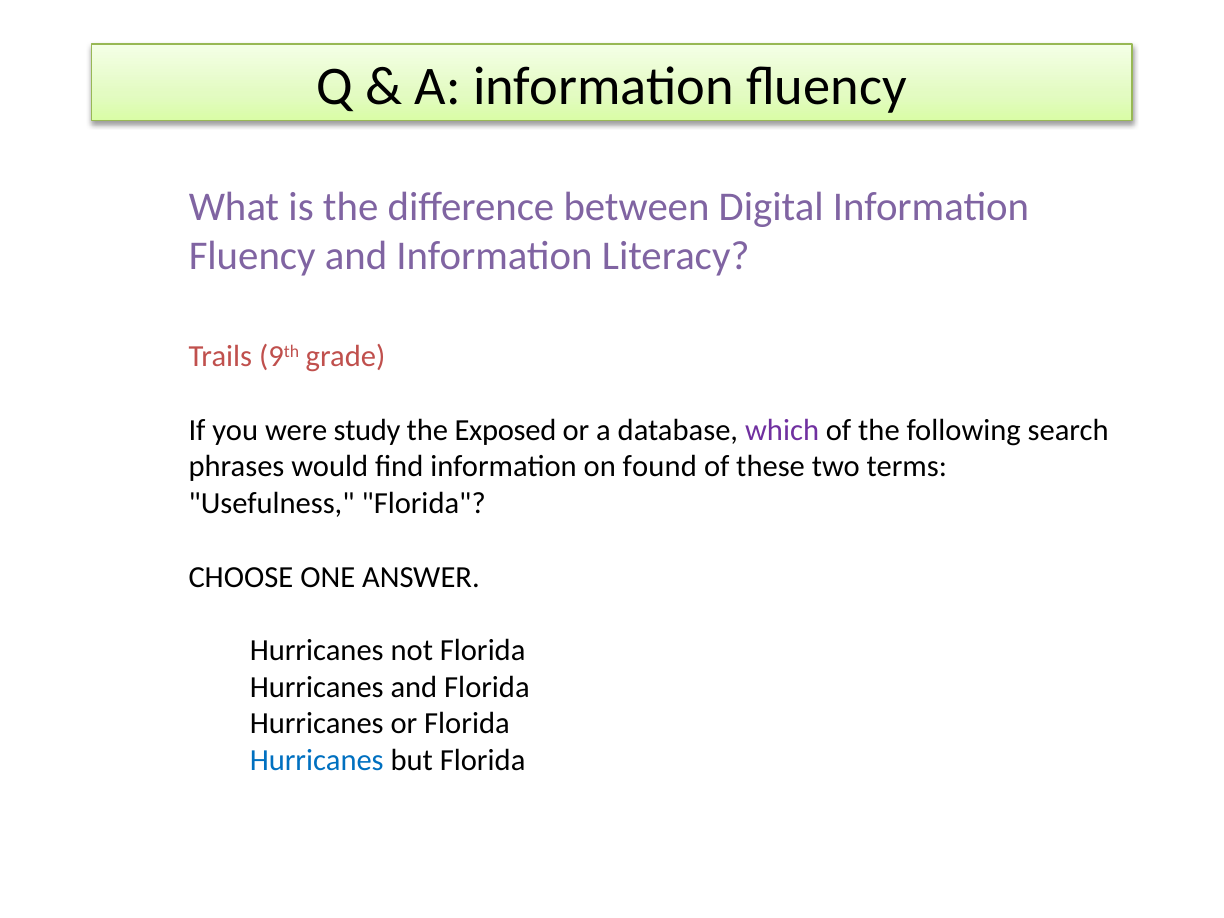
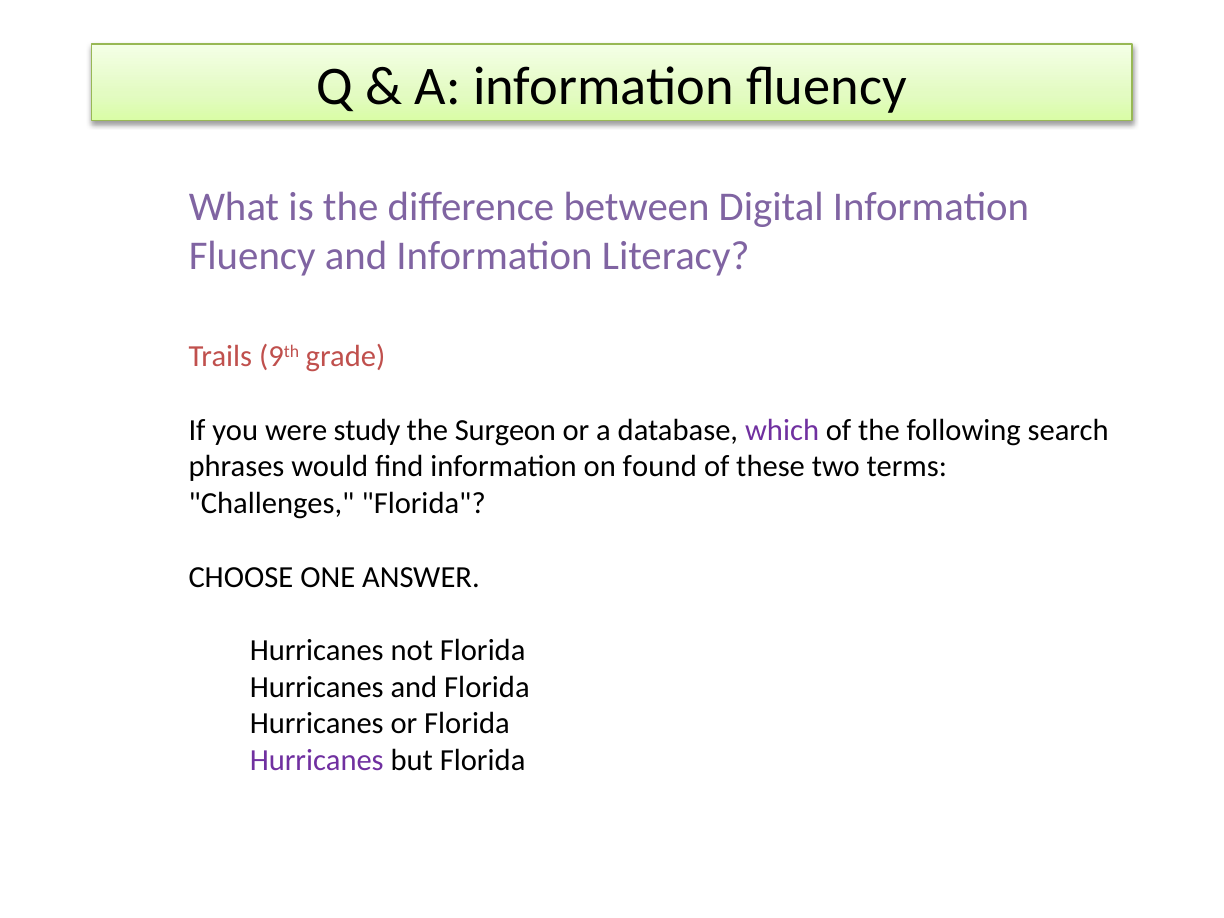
Exposed: Exposed -> Surgeon
Usefulness: Usefulness -> Challenges
Hurricanes at (317, 761) colour: blue -> purple
